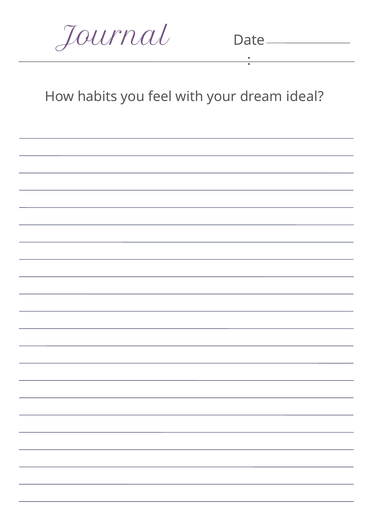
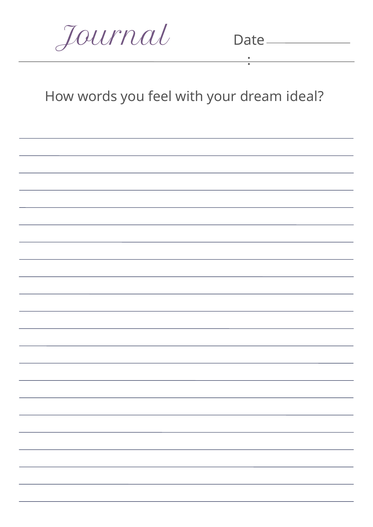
habits: habits -> words
